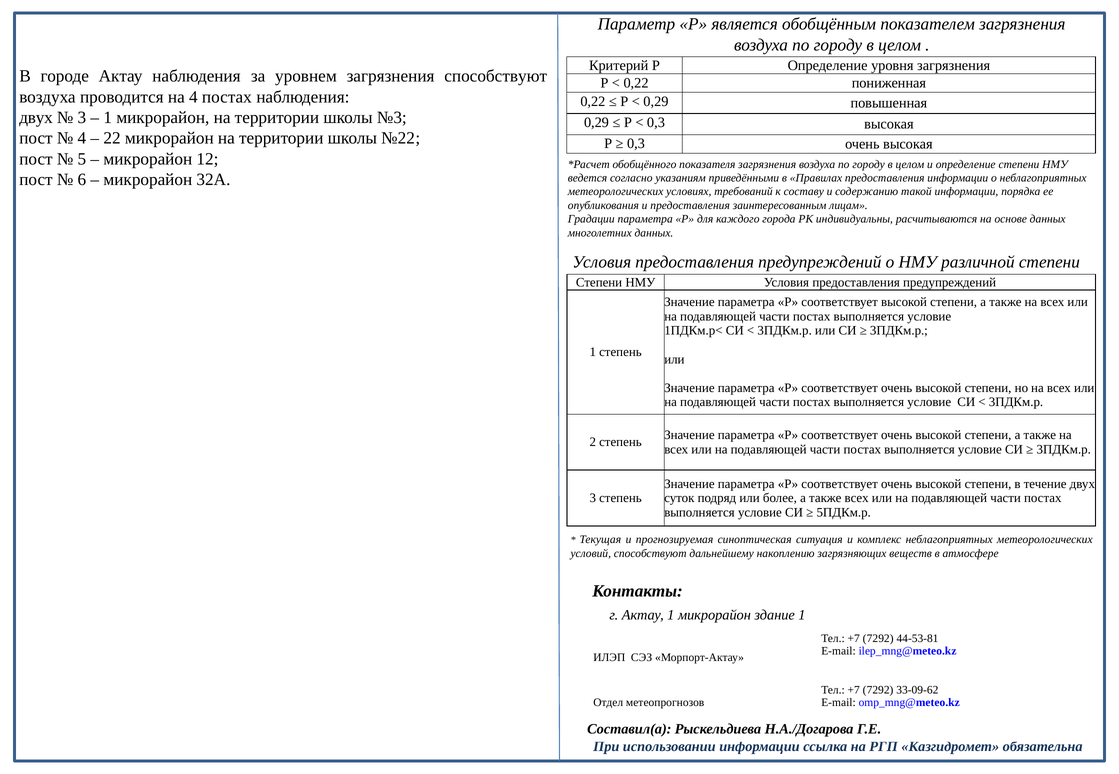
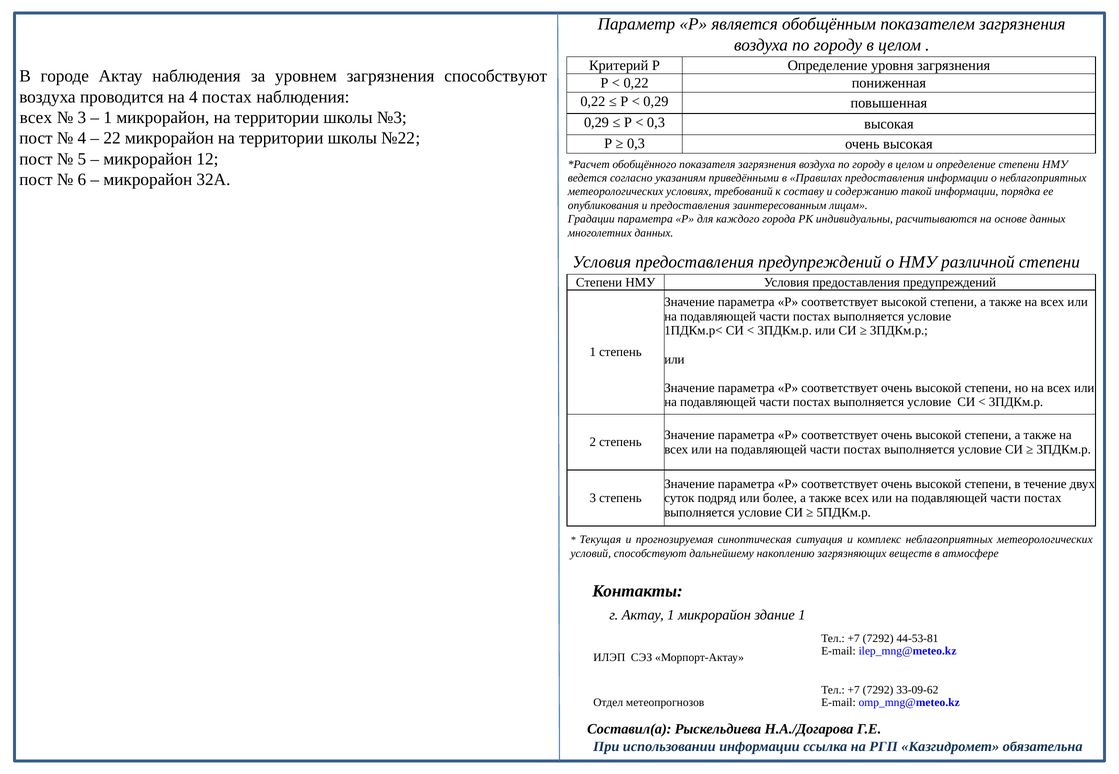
двух at (36, 118): двух -> всех
